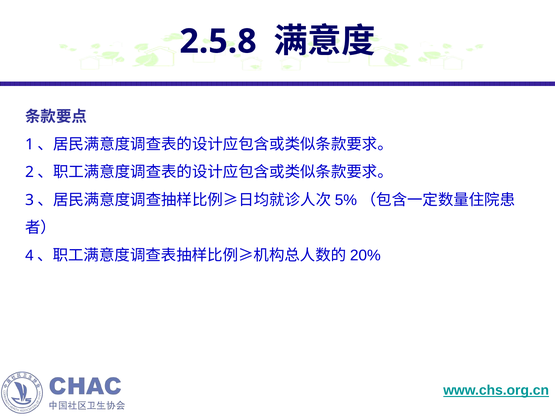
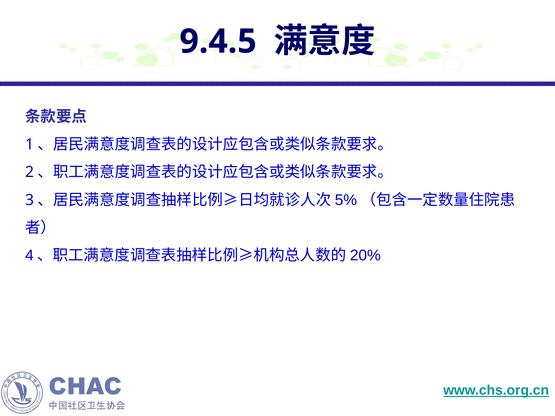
2.5.8: 2.5.8 -> 9.4.5
